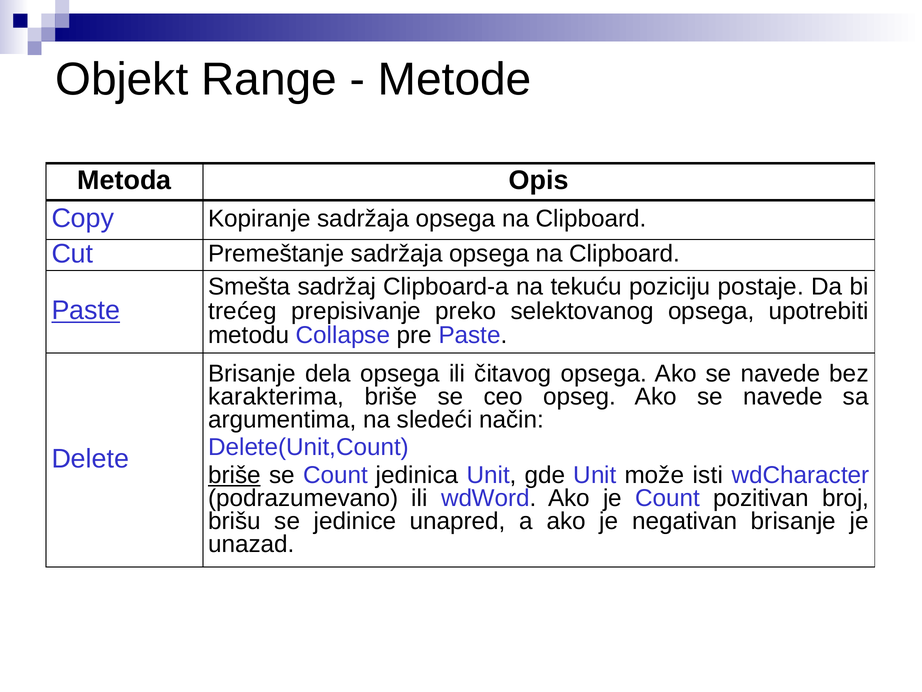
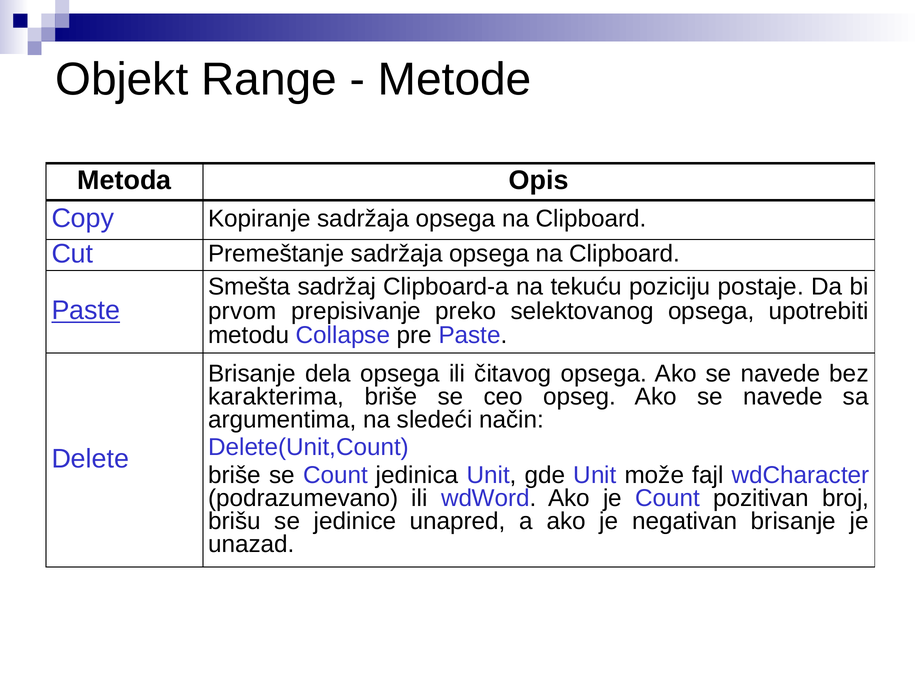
trećeg: trećeg -> prvom
briše at (234, 475) underline: present -> none
isti: isti -> fajl
